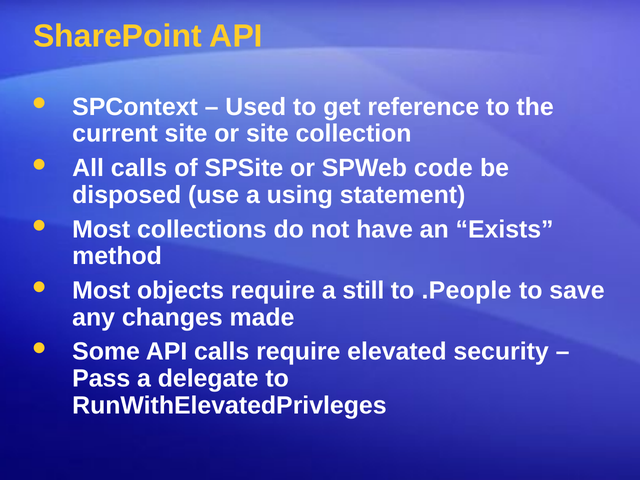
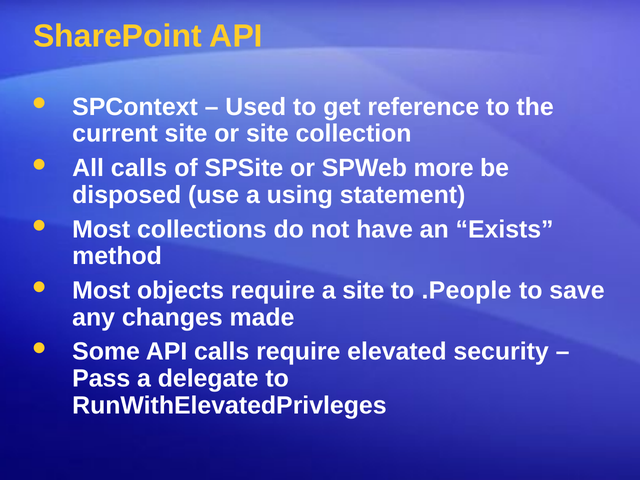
code: code -> more
a still: still -> site
